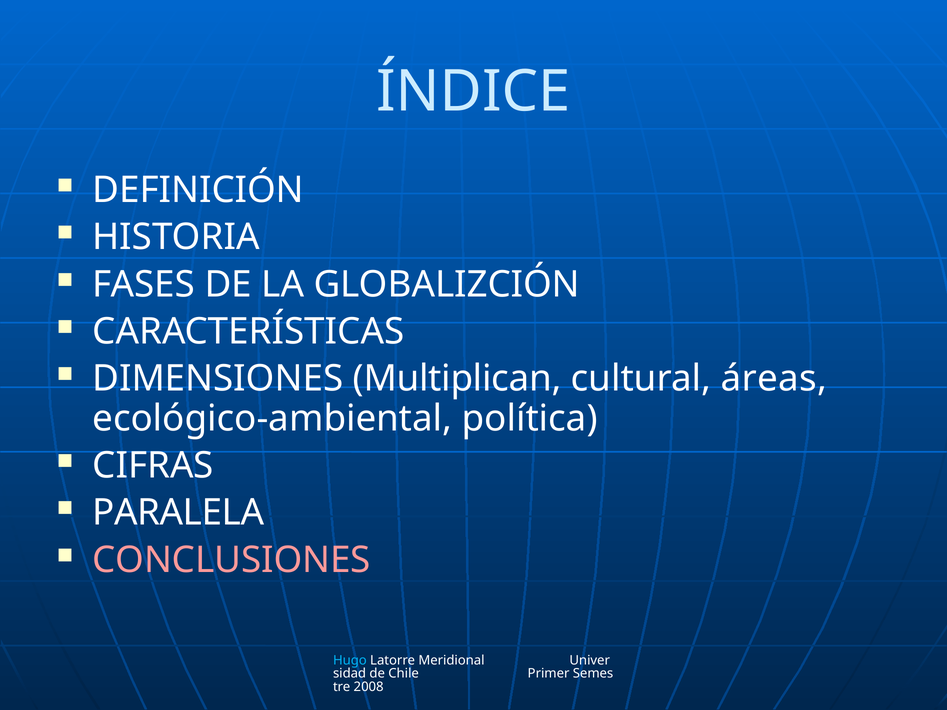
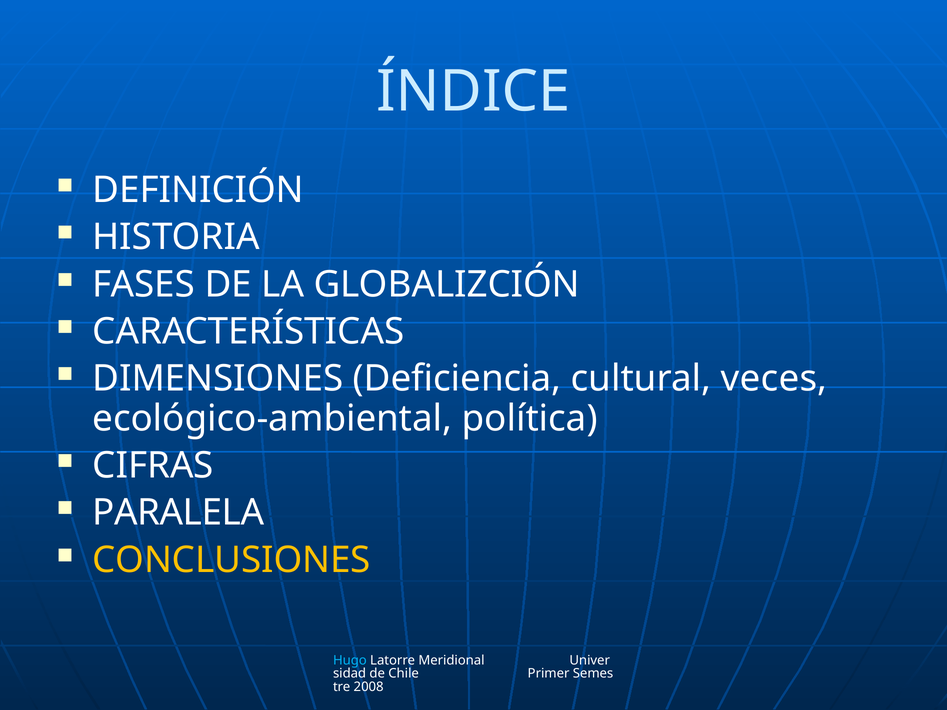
Multiplican: Multiplican -> Deficiencia
áreas: áreas -> veces
CONCLUSIONES colour: pink -> yellow
